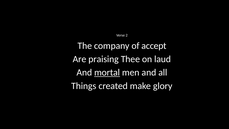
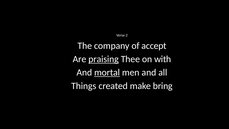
praising underline: none -> present
laud: laud -> with
glory: glory -> bring
